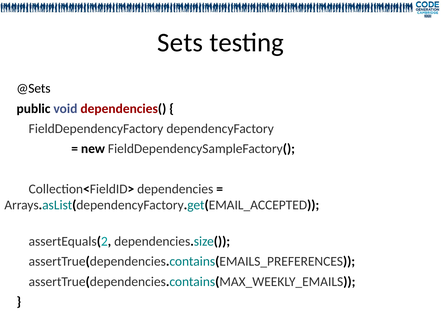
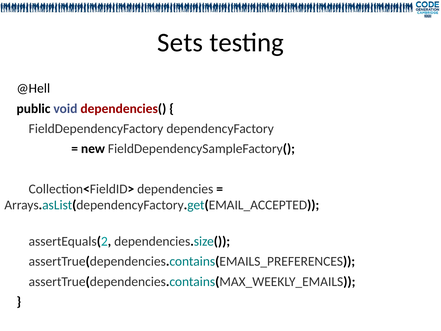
@Sets: @Sets -> @Hell
